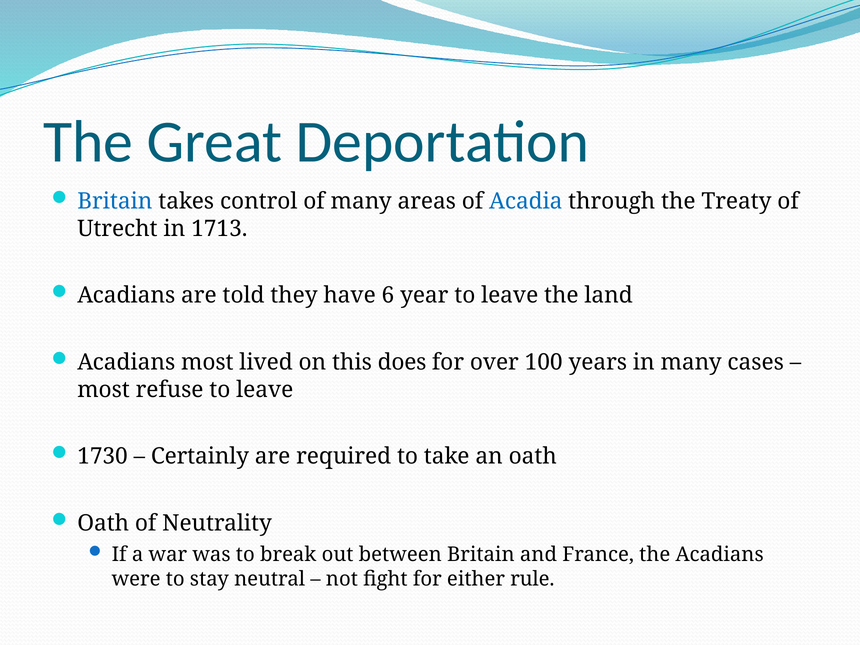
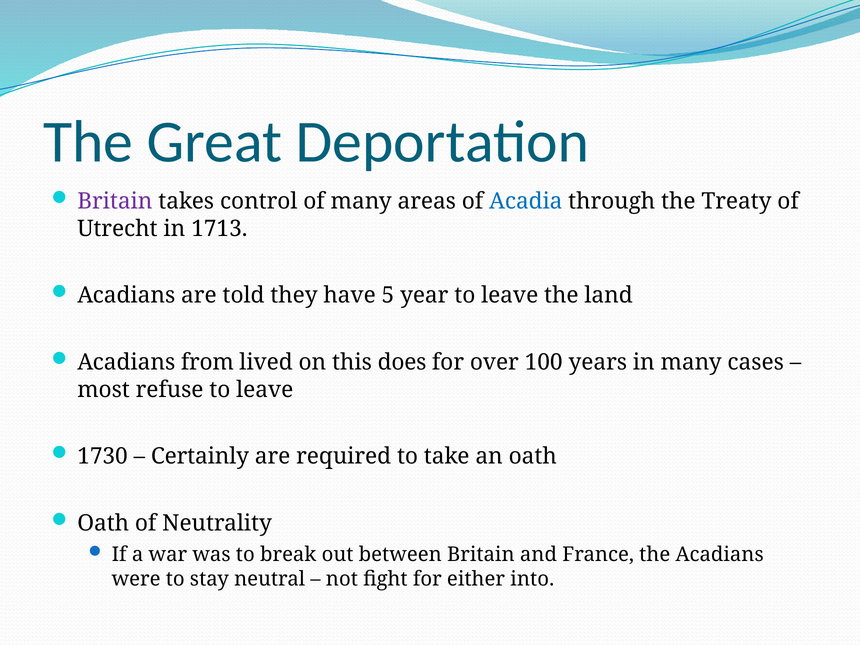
Britain at (115, 201) colour: blue -> purple
6: 6 -> 5
Acadians most: most -> from
rule: rule -> into
